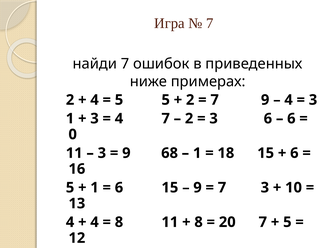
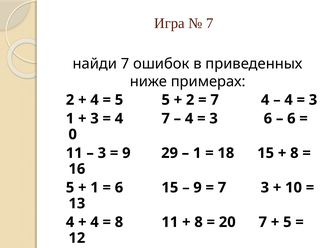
7 9: 9 -> 4
2 at (189, 119): 2 -> 4
68: 68 -> 29
6 at (294, 153): 6 -> 8
